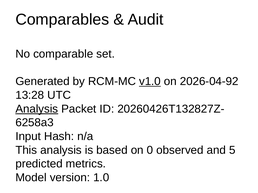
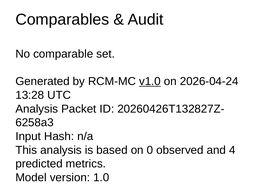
2026-04-92: 2026-04-92 -> 2026-04-24
Analysis at (37, 109) underline: present -> none
5: 5 -> 4
